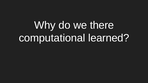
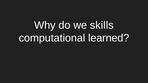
there: there -> skills
